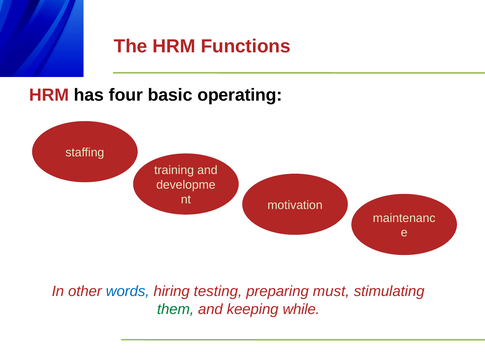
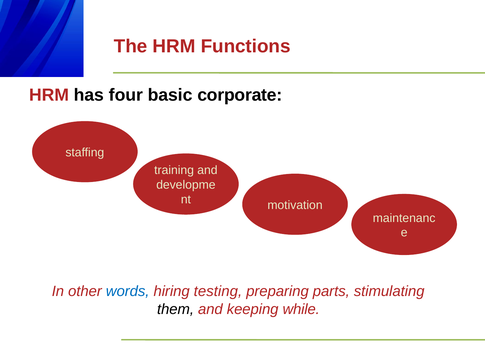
operating: operating -> corporate
must: must -> parts
them colour: green -> black
